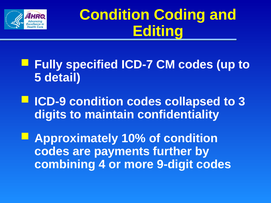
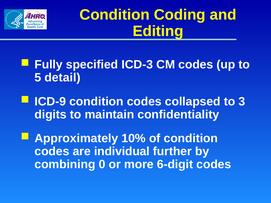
ICD-7: ICD-7 -> ICD-3
payments: payments -> individual
4: 4 -> 0
9-digit: 9-digit -> 6-digit
